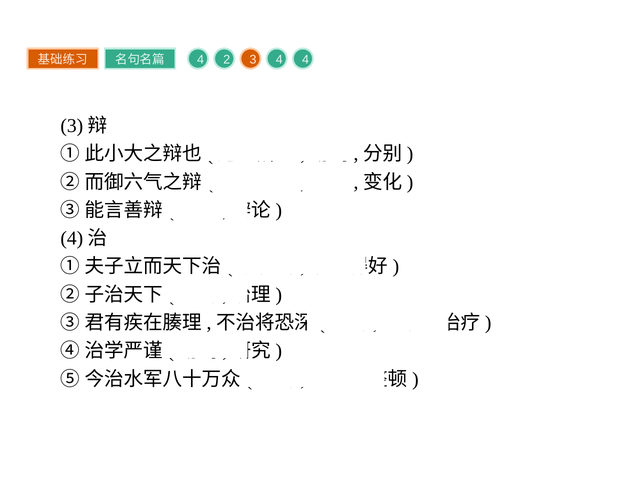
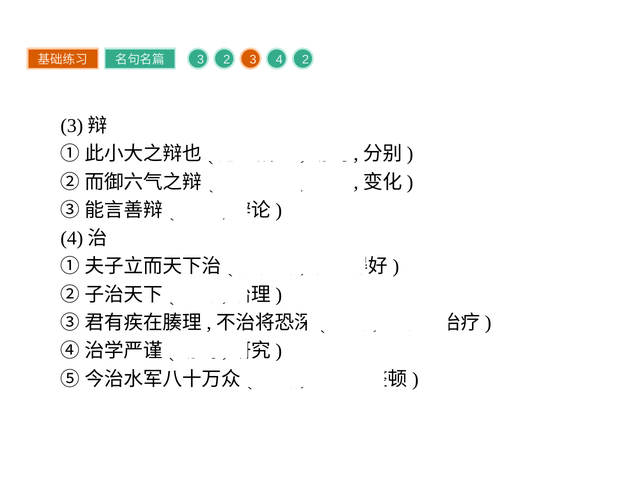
4 at (201, 59): 4 -> 3
4 4: 4 -> 2
